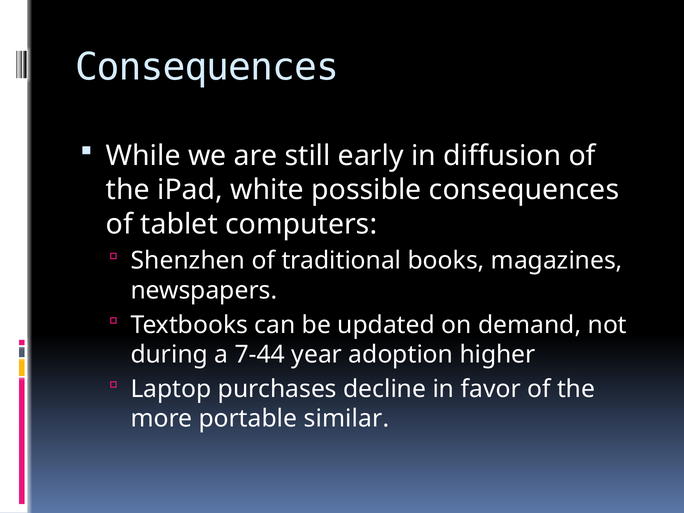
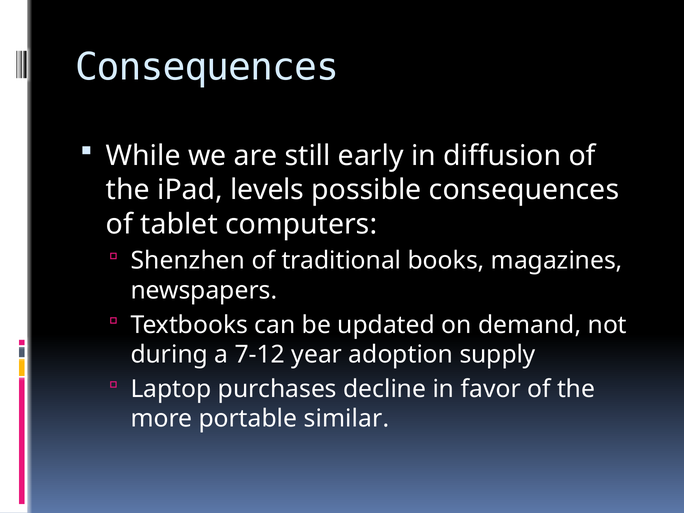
white: white -> levels
7-44: 7-44 -> 7-12
higher: higher -> supply
